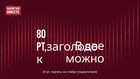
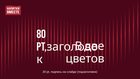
можно: можно -> цветов
